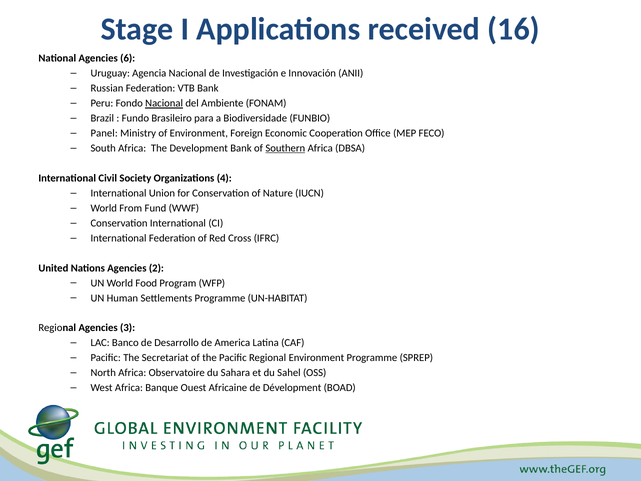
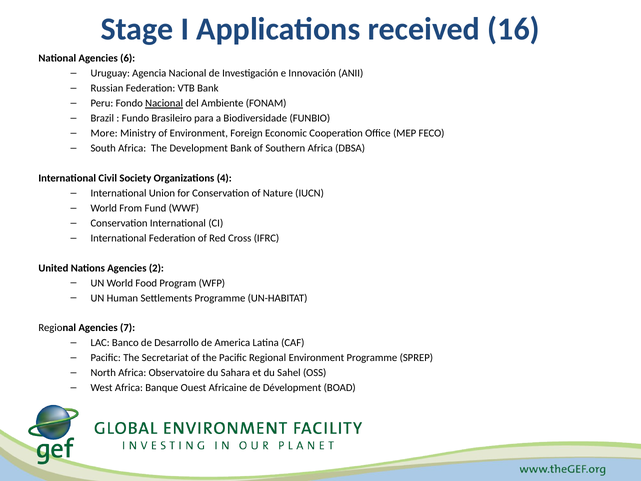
Panel: Panel -> More
Southern underline: present -> none
3: 3 -> 7
